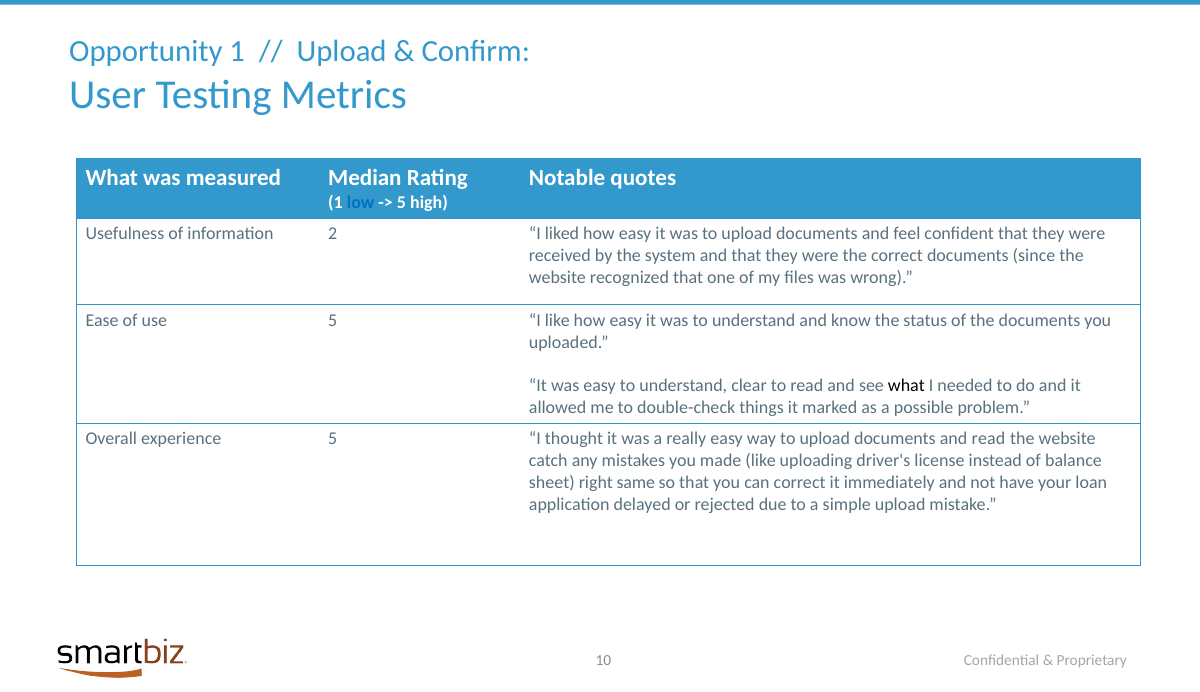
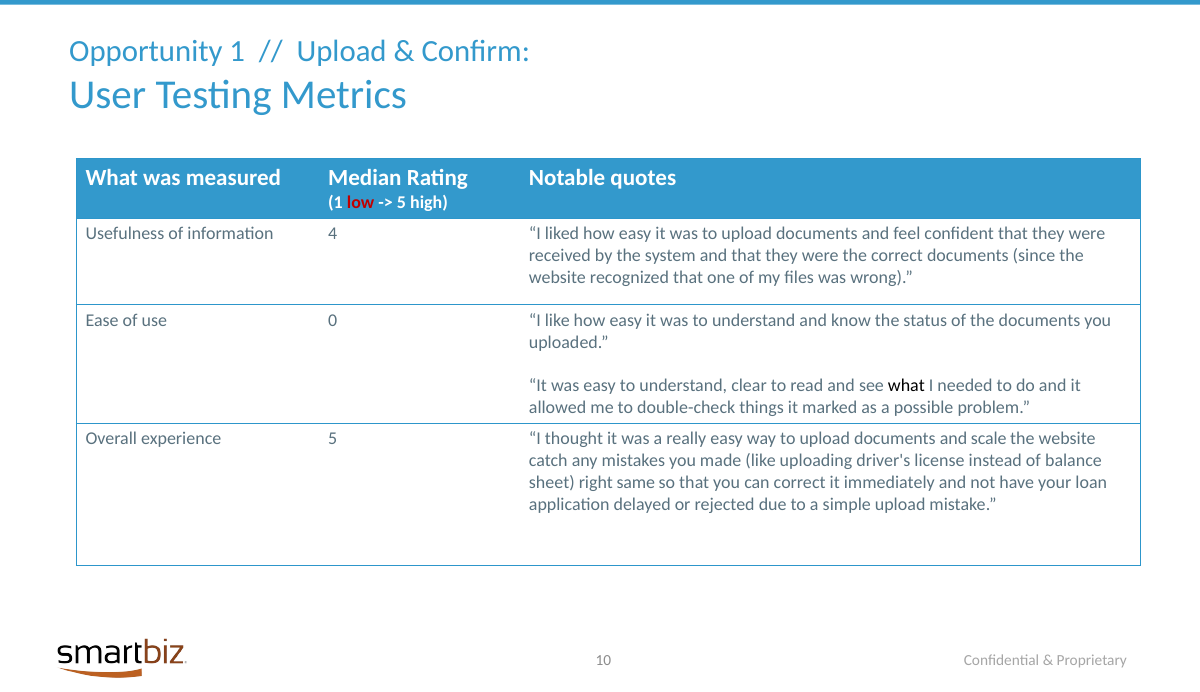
low colour: blue -> red
2: 2 -> 4
use 5: 5 -> 0
and read: read -> scale
